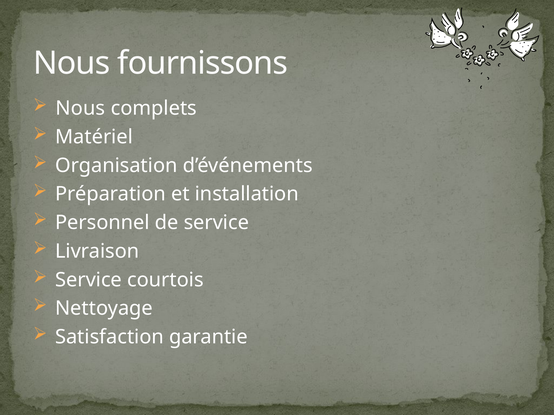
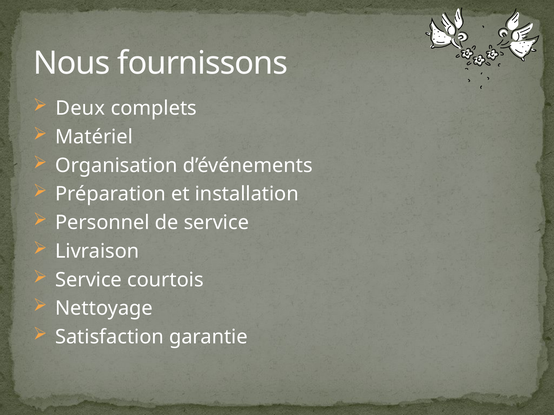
Nous at (80, 108): Nous -> Deux
